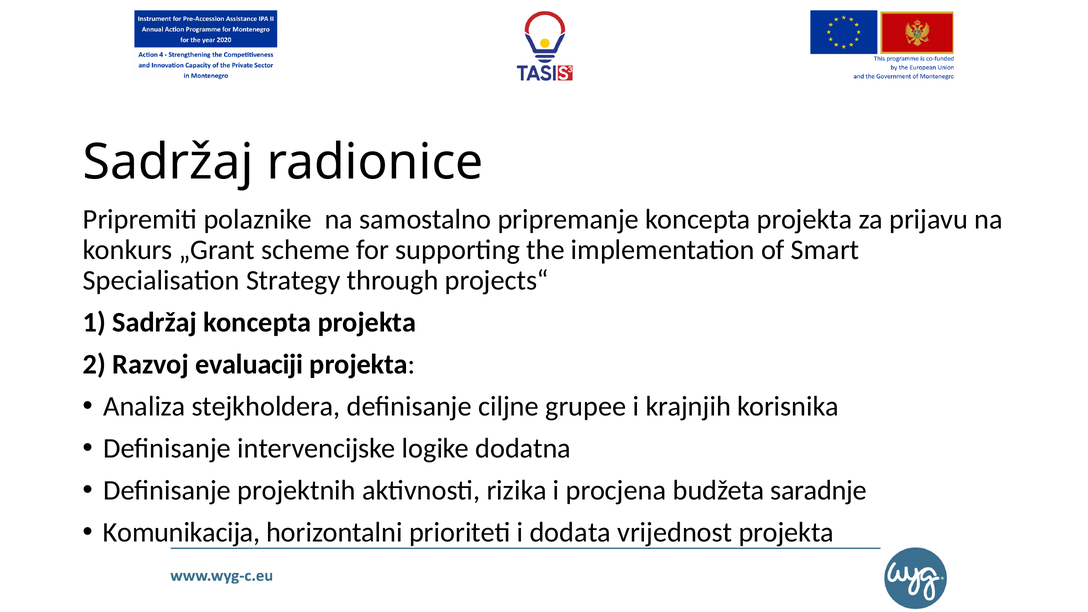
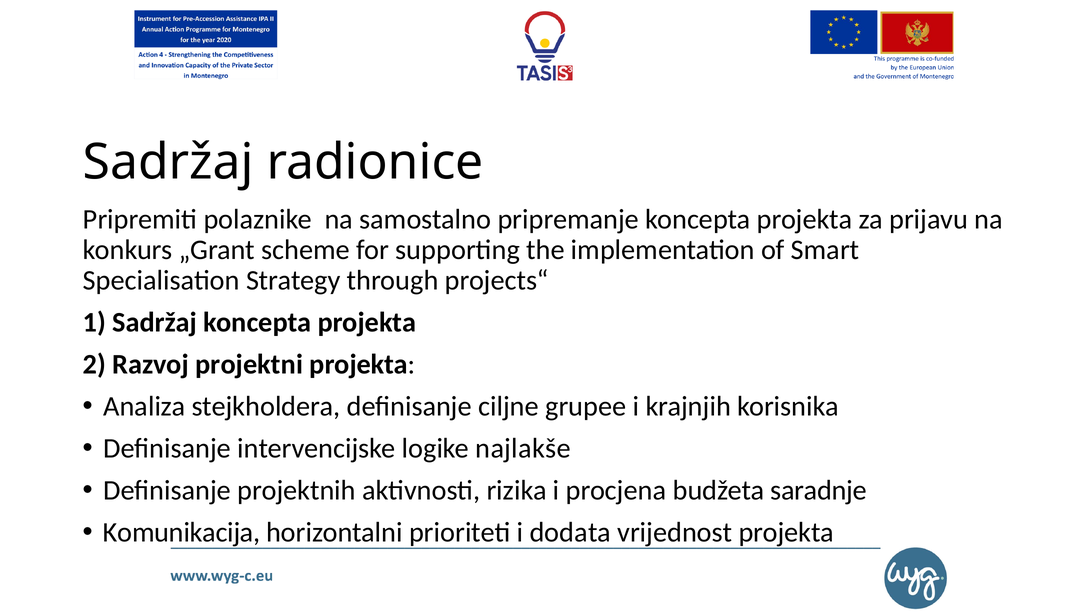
evaluaciji: evaluaciji -> projektni
dodatna: dodatna -> najlakše
